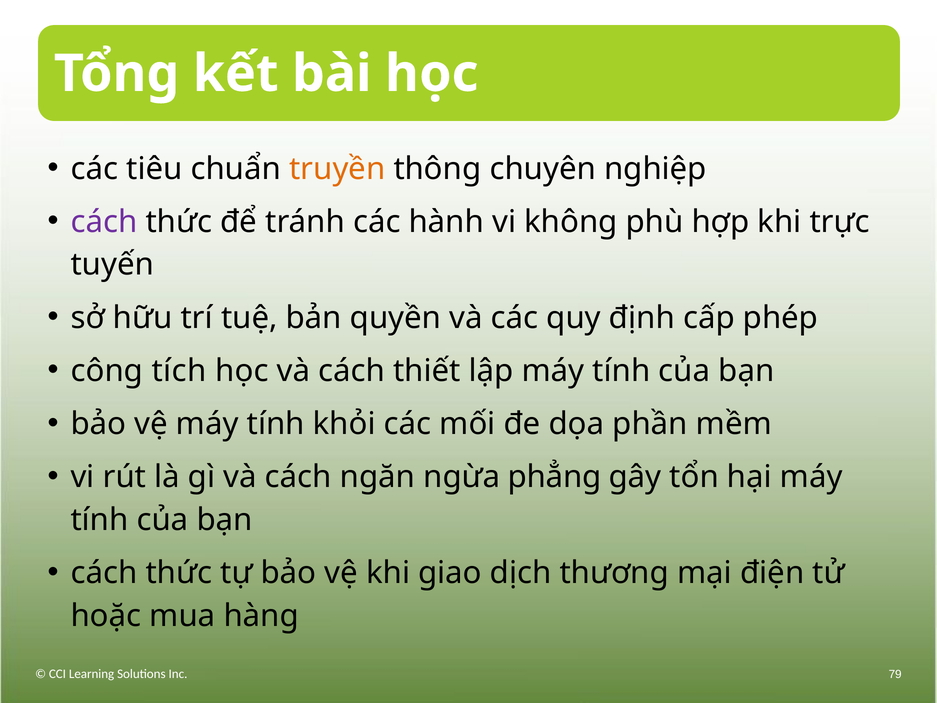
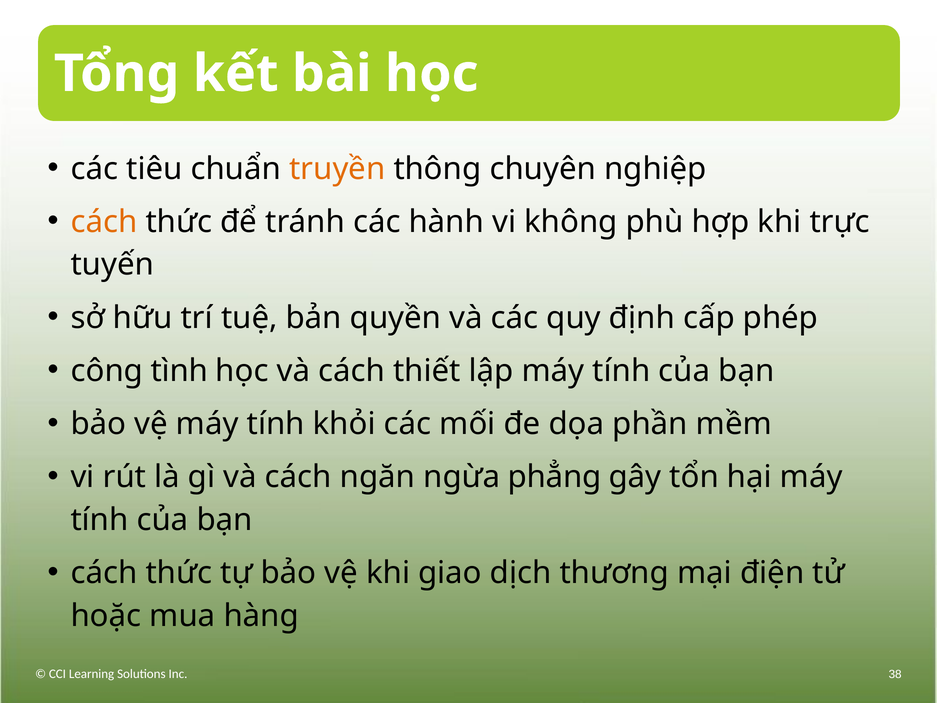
cách at (104, 222) colour: purple -> orange
tích: tích -> tình
79: 79 -> 38
